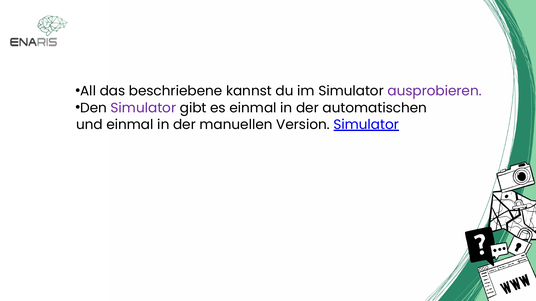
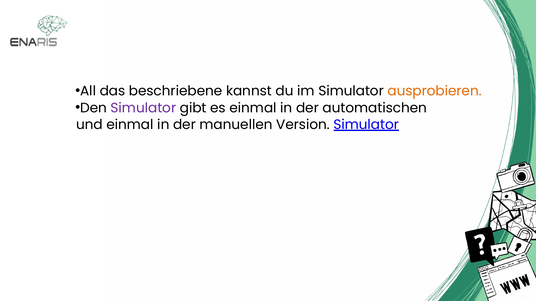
ausprobieren colour: purple -> orange
